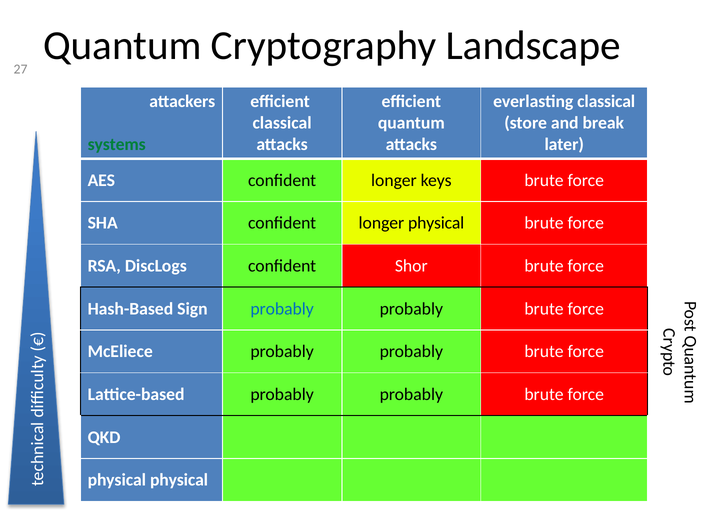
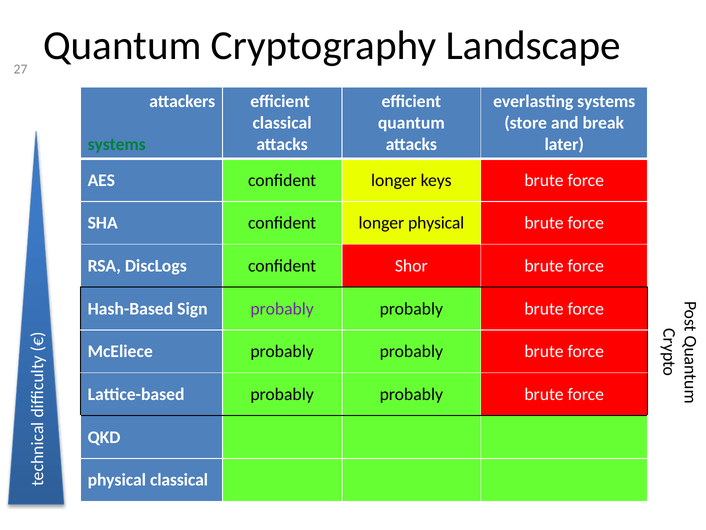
everlasting classical: classical -> systems
probably at (282, 308) colour: blue -> purple
physical physical: physical -> classical
